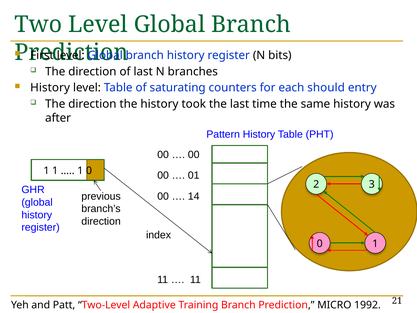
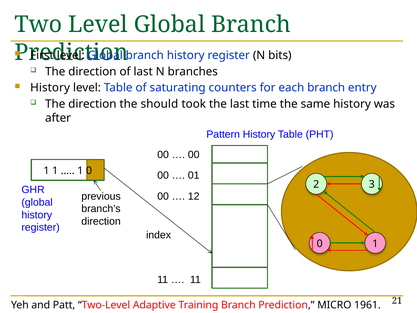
each should: should -> branch
the history: history -> should
14: 14 -> 12
1992: 1992 -> 1961
